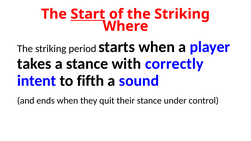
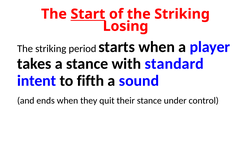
Where: Where -> Losing
correctly: correctly -> standard
